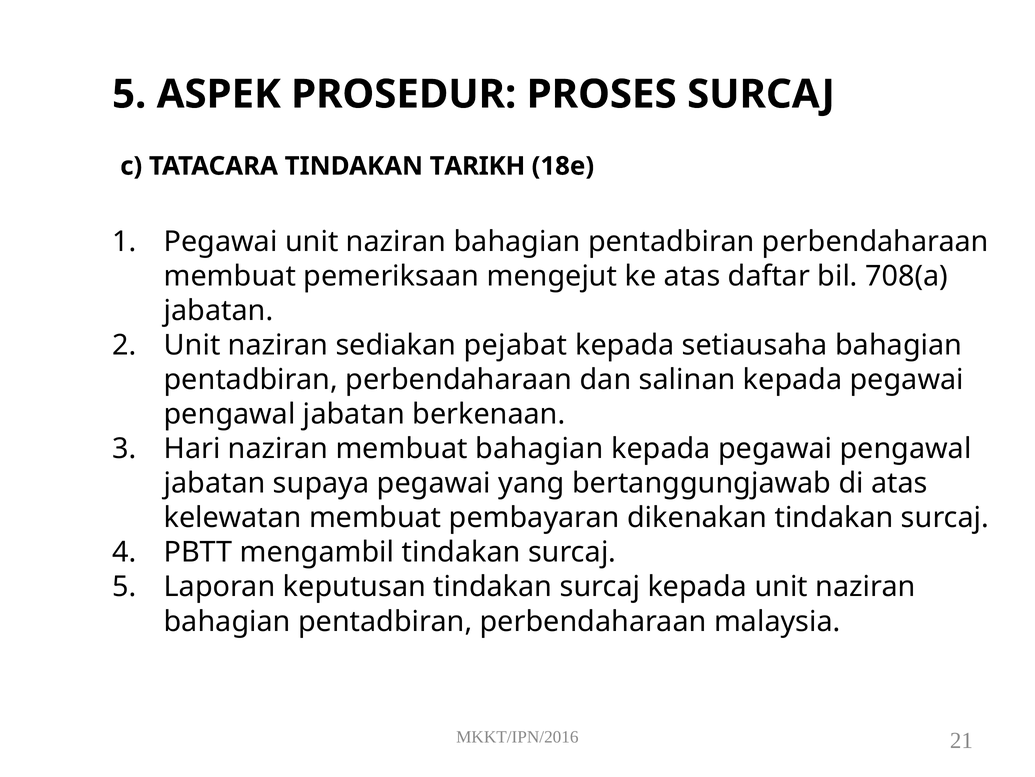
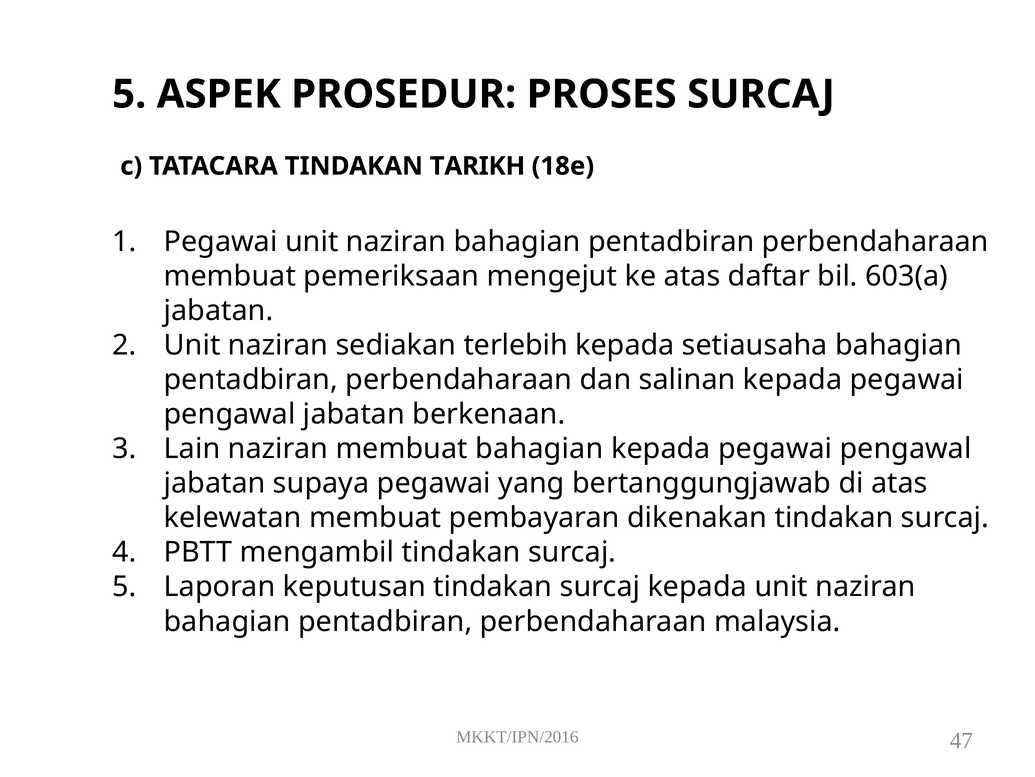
708(a: 708(a -> 603(a
pejabat: pejabat -> terlebih
Hari: Hari -> Lain
21: 21 -> 47
